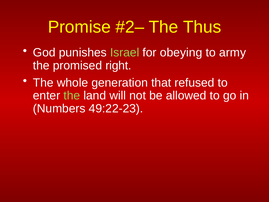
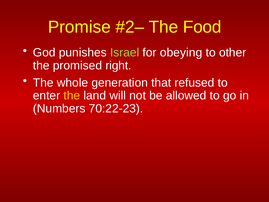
Thus: Thus -> Food
army: army -> other
the at (72, 96) colour: light green -> yellow
49:22-23: 49:22-23 -> 70:22-23
